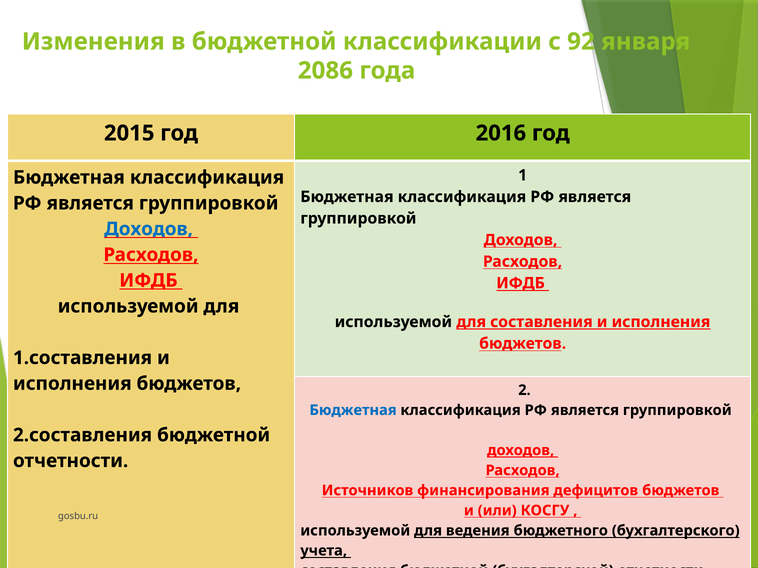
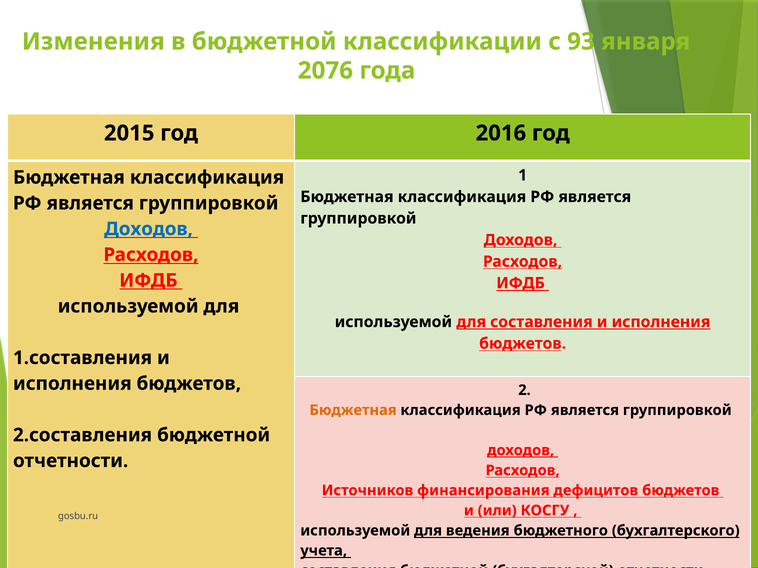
92: 92 -> 93
2086: 2086 -> 2076
Бюджетная at (353, 410) colour: blue -> orange
